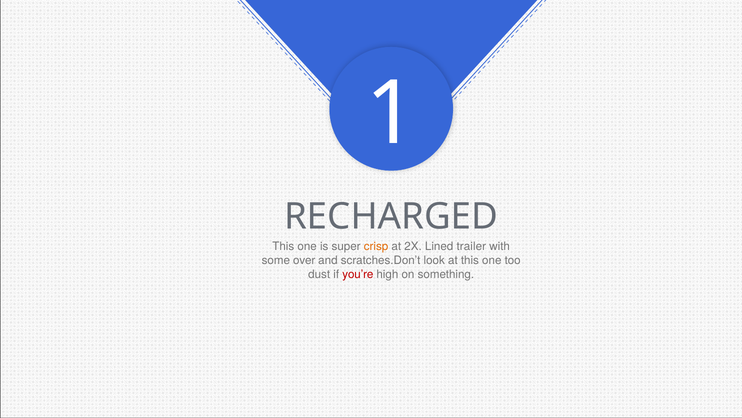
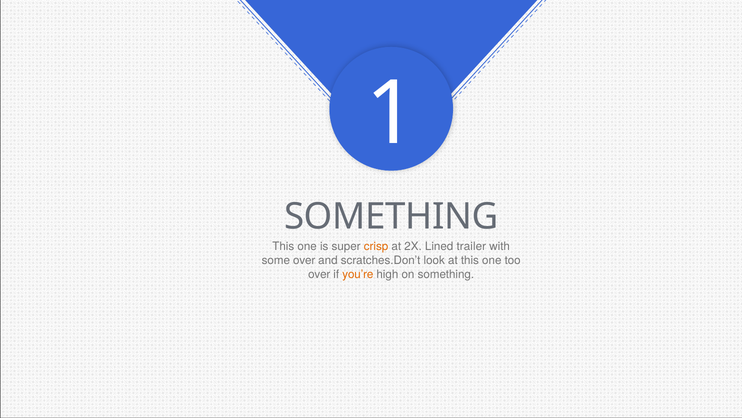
RECHARGED at (391, 216): RECHARGED -> SOMETHING
dust at (319, 274): dust -> over
you’re colour: red -> orange
